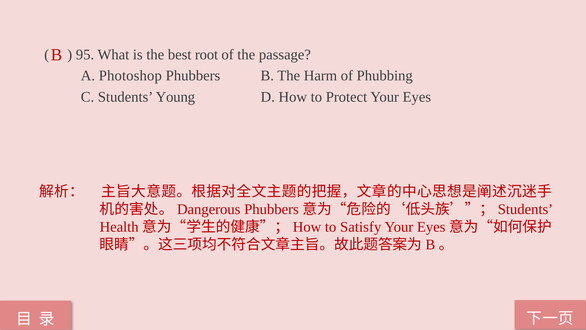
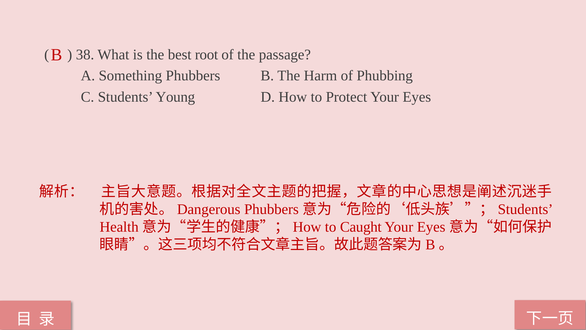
95: 95 -> 38
Photoshop: Photoshop -> Something
Satisfy: Satisfy -> Caught
